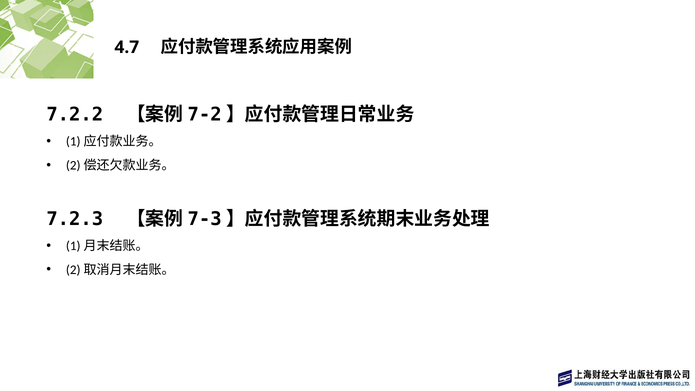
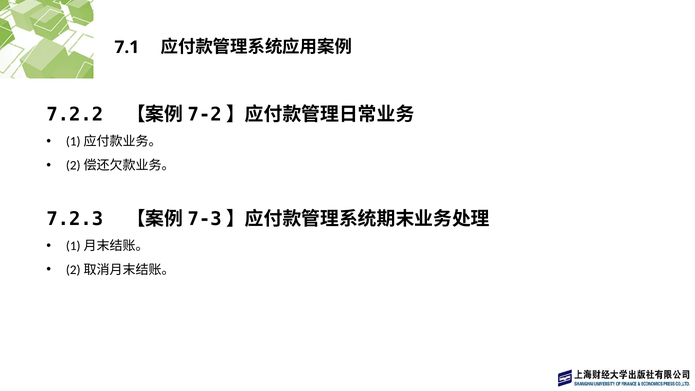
4.7: 4.7 -> 7.1
